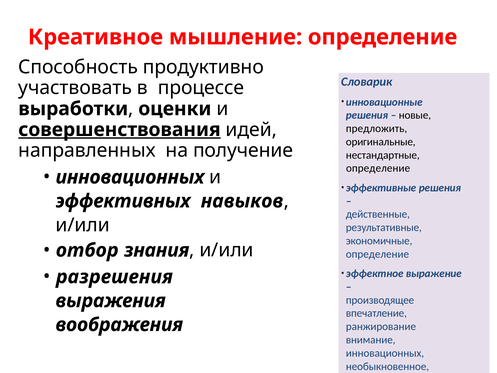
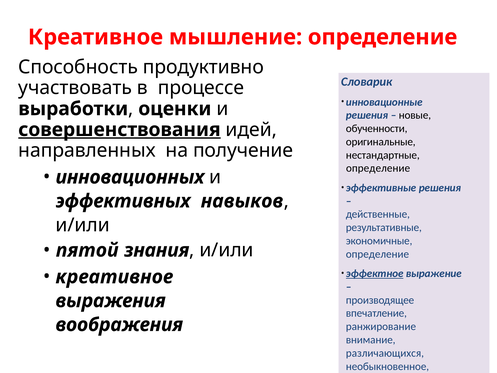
предложить: предложить -> обученности
отбор: отбор -> пятой
эффектное underline: none -> present
разрешения at (114, 277): разрешения -> креативное
инновационных at (385, 353): инновационных -> различающихся
